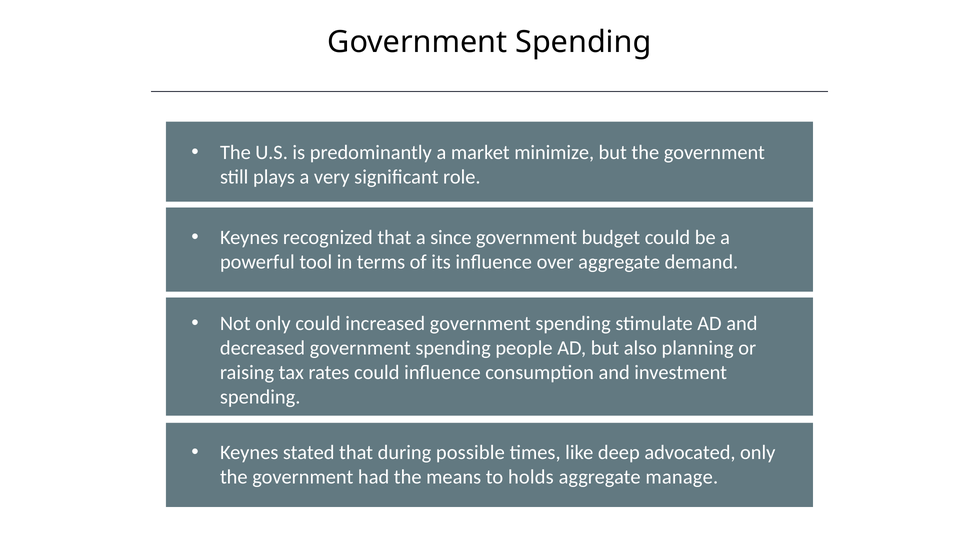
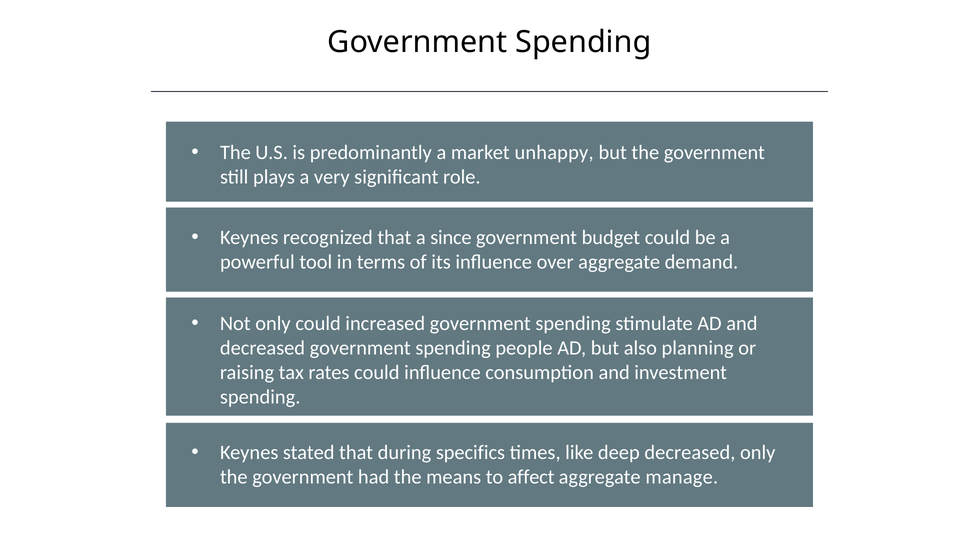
minimize: minimize -> unhappy
possible: possible -> specifics
deep advocated: advocated -> decreased
holds: holds -> affect
